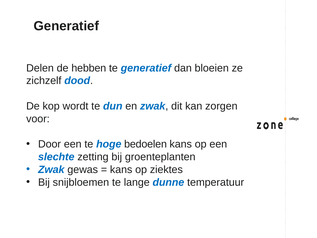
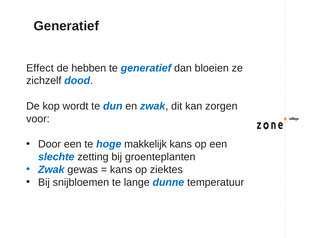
Delen: Delen -> Effect
bedoelen: bedoelen -> makkelijk
